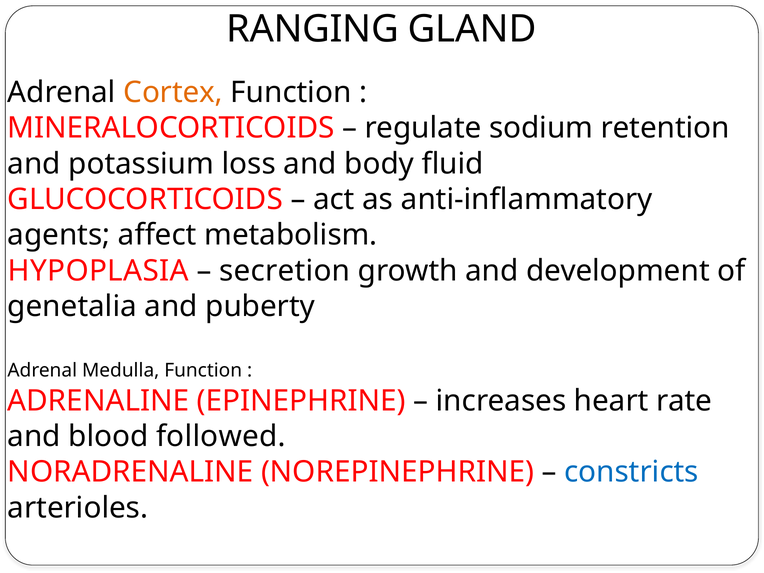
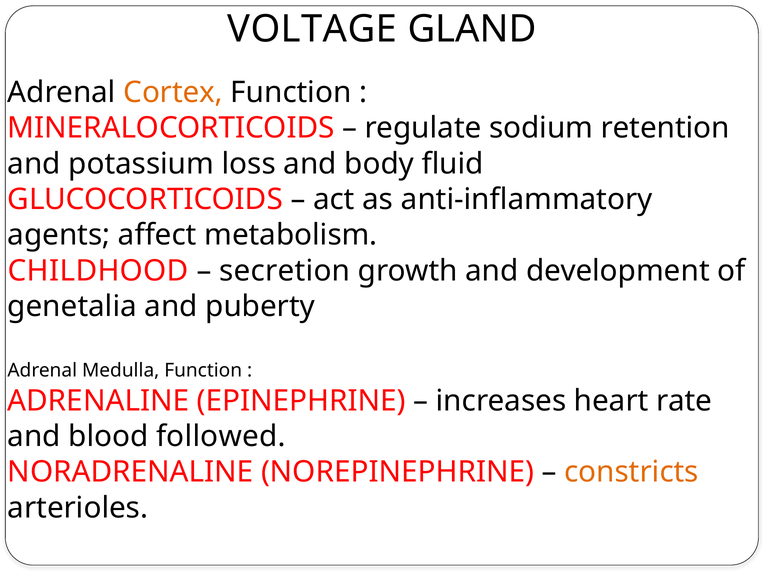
RANGING: RANGING -> VOLTAGE
HYPOPLASIA: HYPOPLASIA -> CHILDHOOD
constricts colour: blue -> orange
